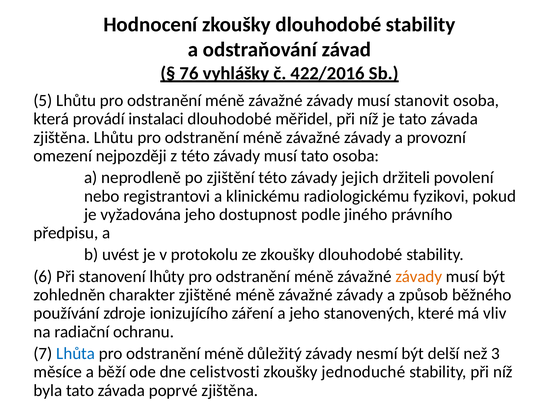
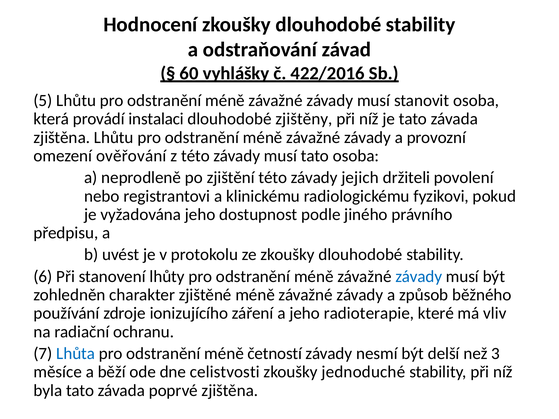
76: 76 -> 60
měřidel: měřidel -> zjištěny
nejpozději: nejpozději -> ověřování
závady at (419, 277) colour: orange -> blue
stanovených: stanovených -> radioterapie
důležitý: důležitý -> četností
